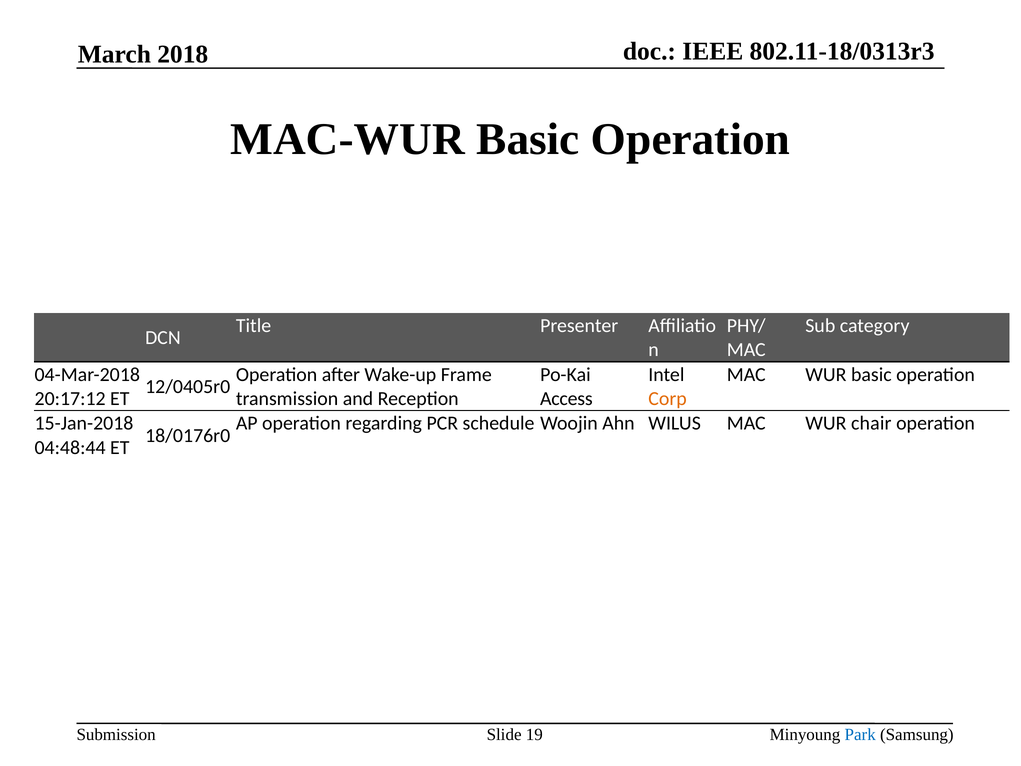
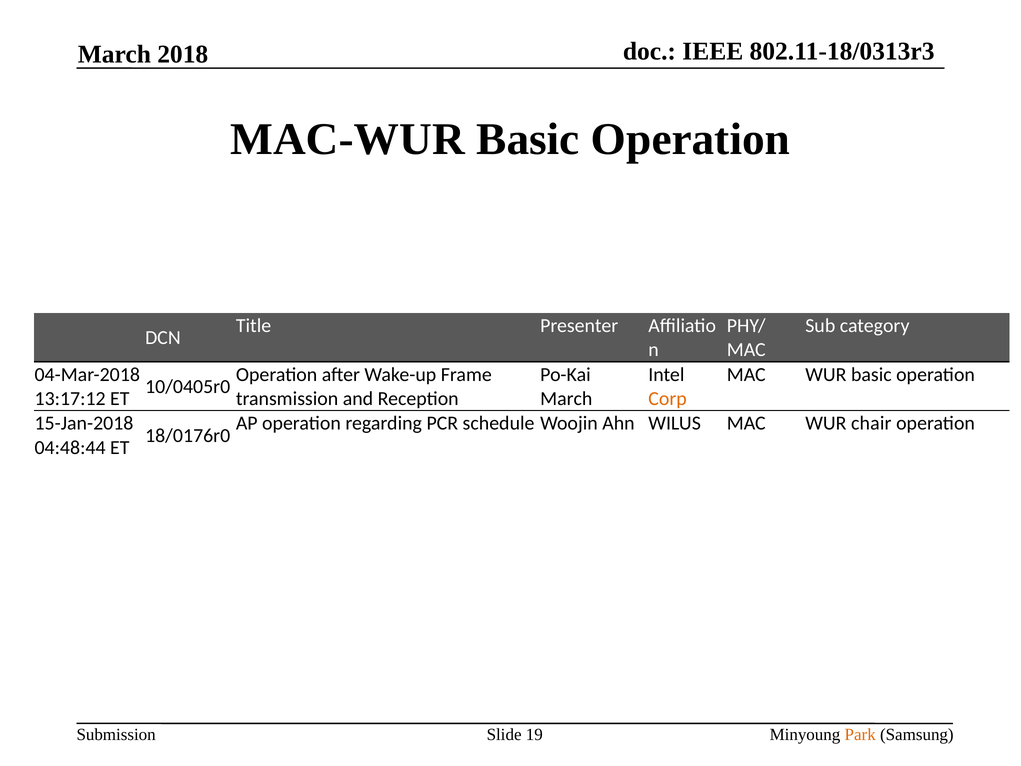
12/0405r0: 12/0405r0 -> 10/0405r0
20:17:12: 20:17:12 -> 13:17:12
Access at (566, 399): Access -> March
Park colour: blue -> orange
